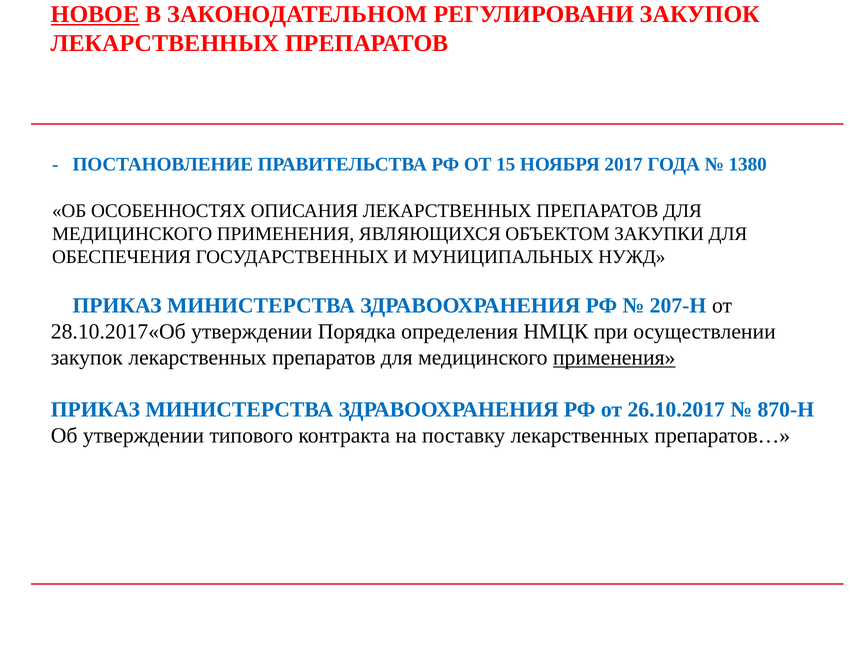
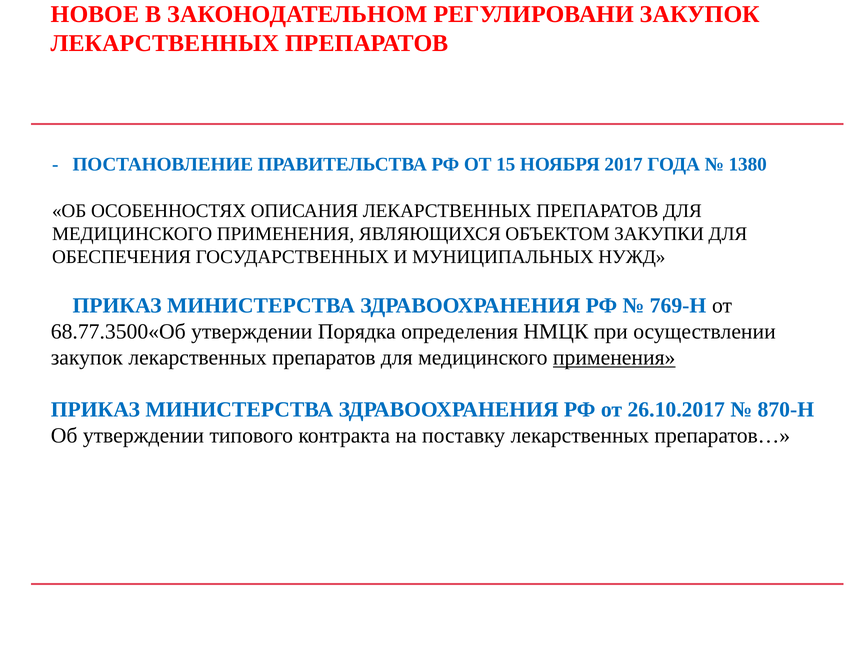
НОВОЕ underline: present -> none
207-Н: 207-Н -> 769-Н
28.10.2017«Об: 28.10.2017«Об -> 68.77.3500«Об
